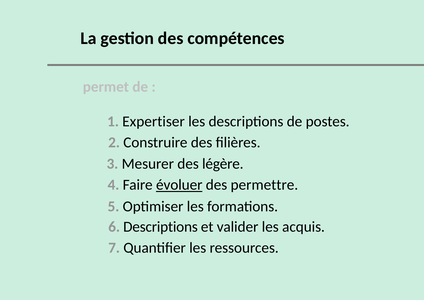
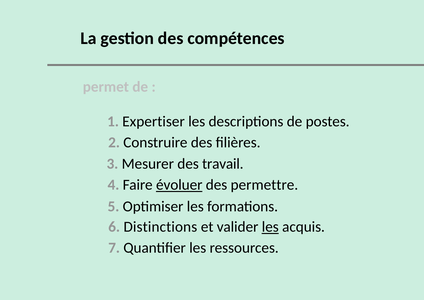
légère: légère -> travail
6 Descriptions: Descriptions -> Distinctions
les at (270, 226) underline: none -> present
